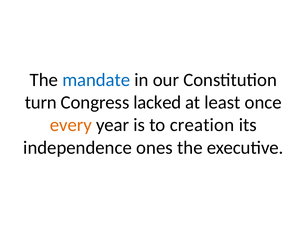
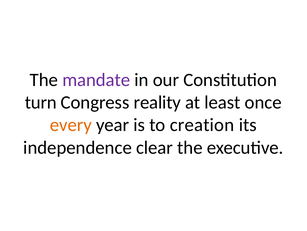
mandate colour: blue -> purple
lacked: lacked -> reality
ones: ones -> clear
